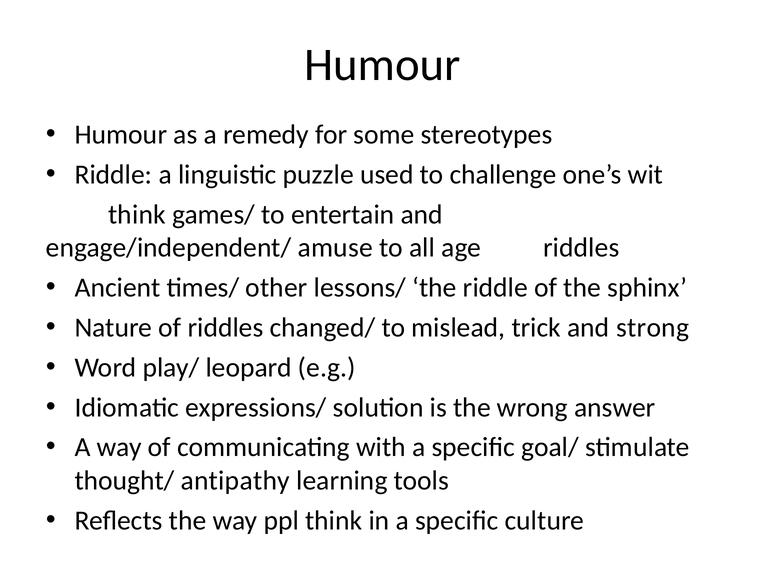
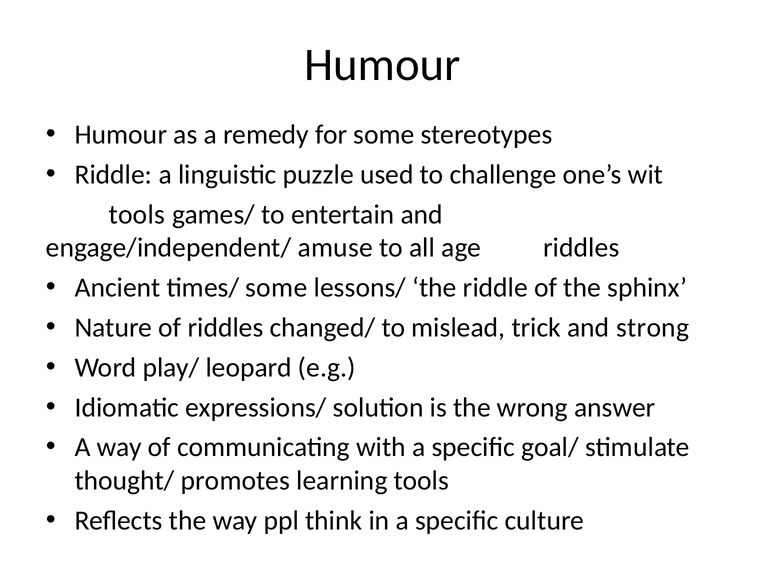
think at (137, 214): think -> tools
times/ other: other -> some
antipathy: antipathy -> promotes
